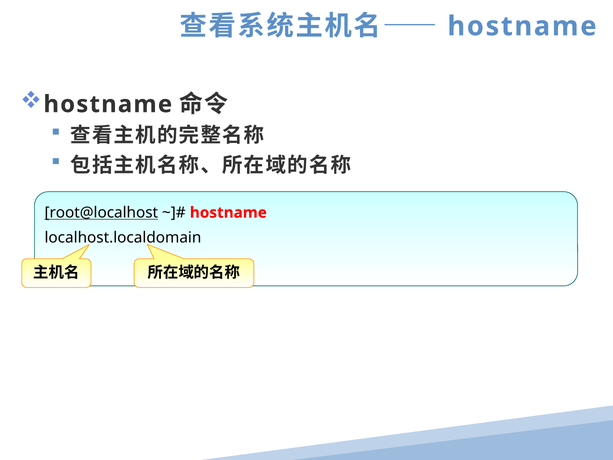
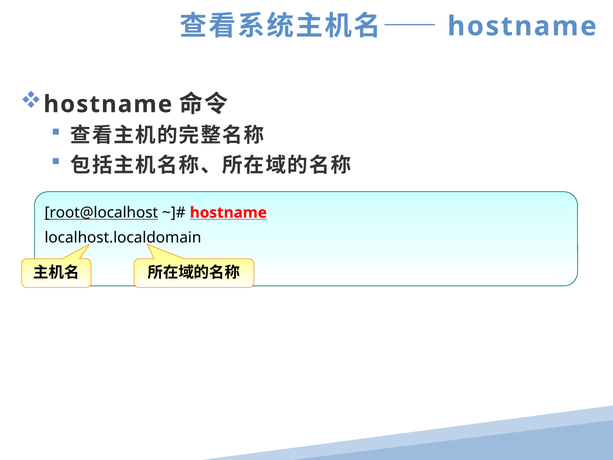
hostname at (228, 213) underline: none -> present
